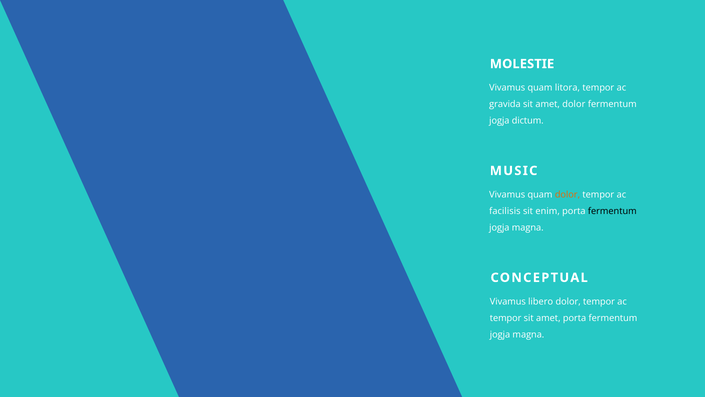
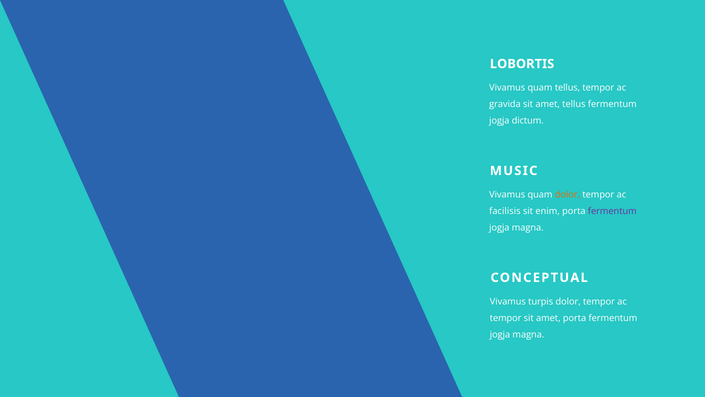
MOLESTIE: MOLESTIE -> LOBORTIS
quam litora: litora -> tellus
amet dolor: dolor -> tellus
fermentum at (612, 211) colour: black -> purple
libero: libero -> turpis
